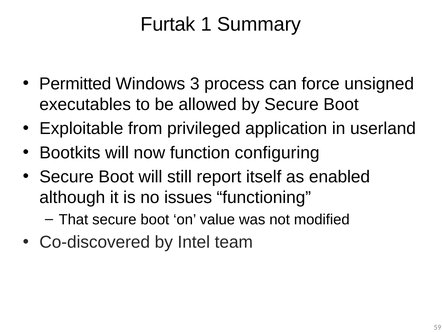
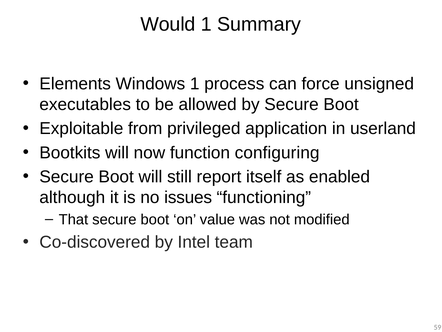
Furtak: Furtak -> Would
Permitted: Permitted -> Elements
Windows 3: 3 -> 1
